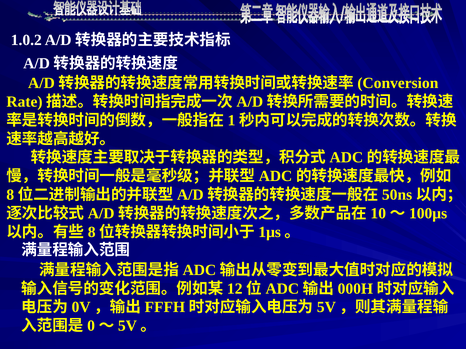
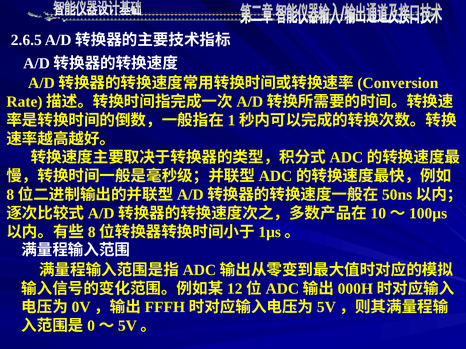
1.0.2: 1.0.2 -> 2.6.5
